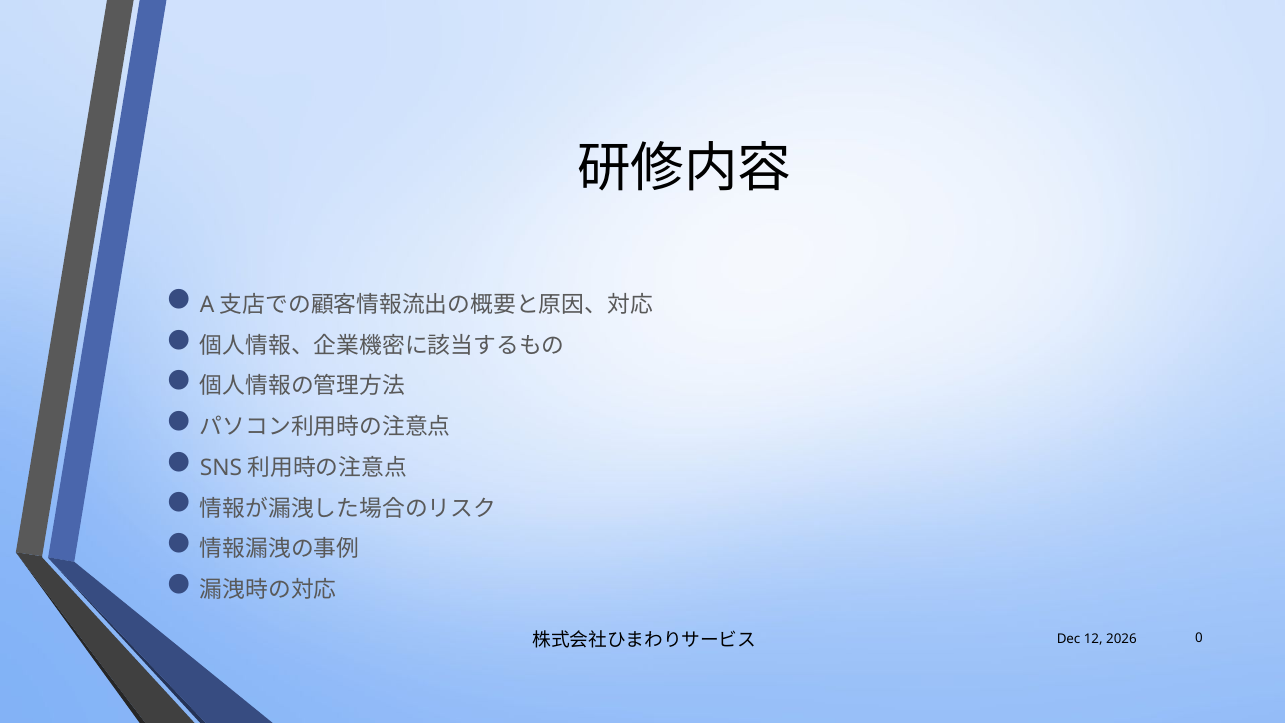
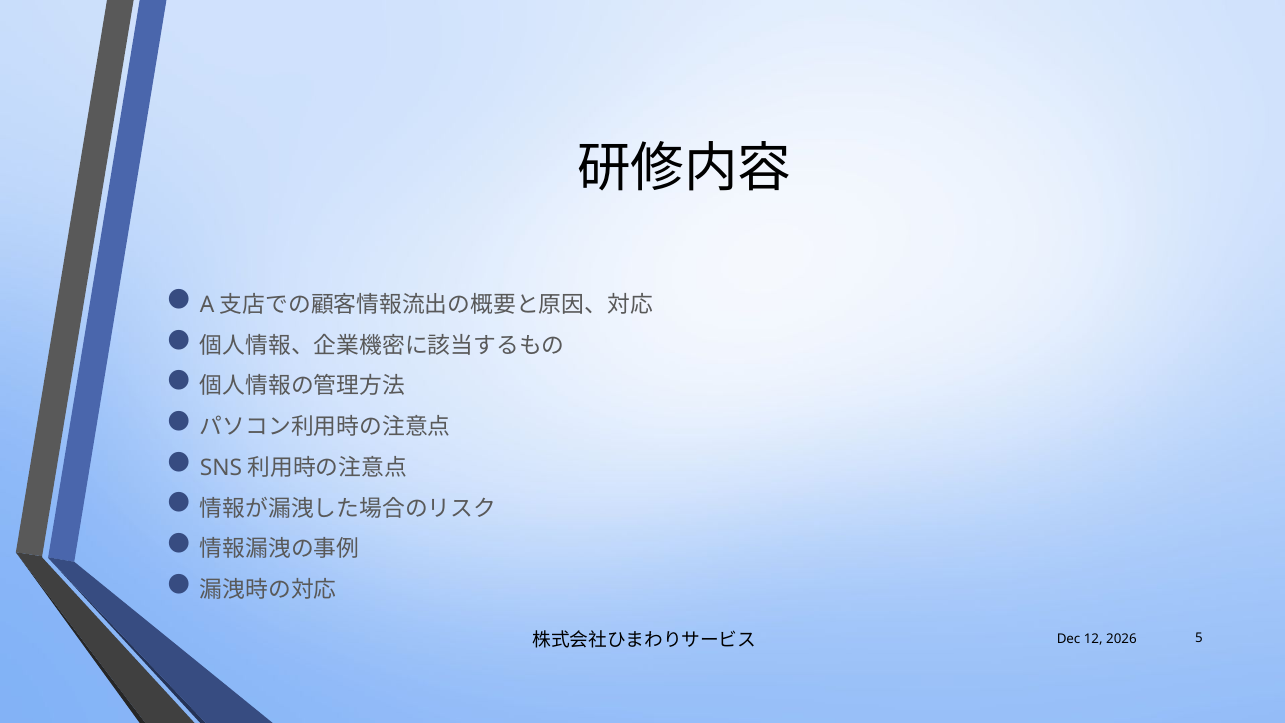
0: 0 -> 5
